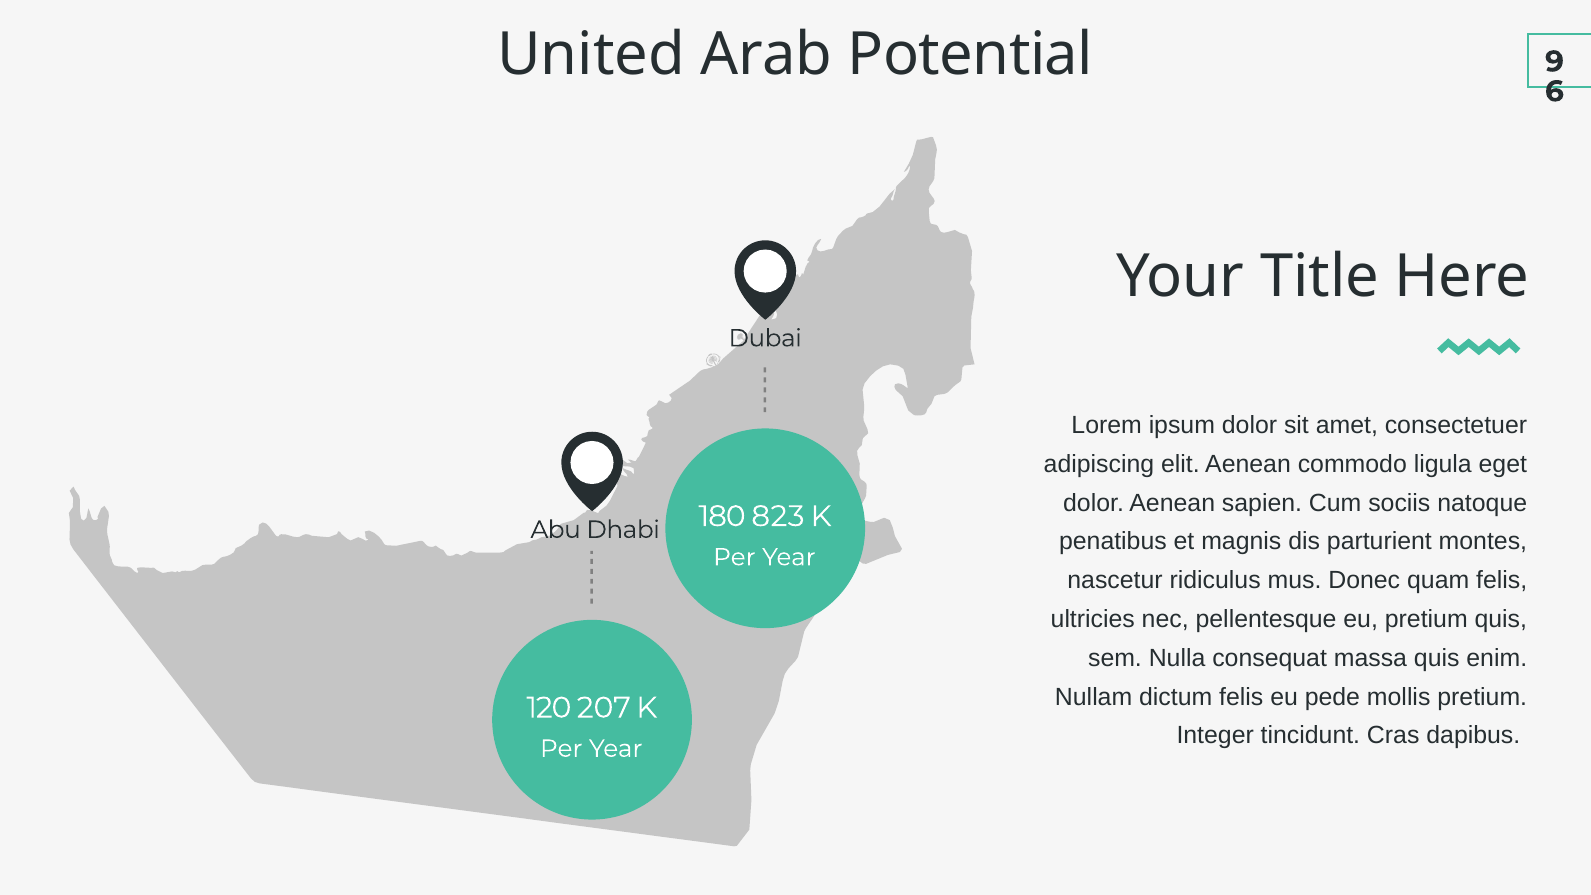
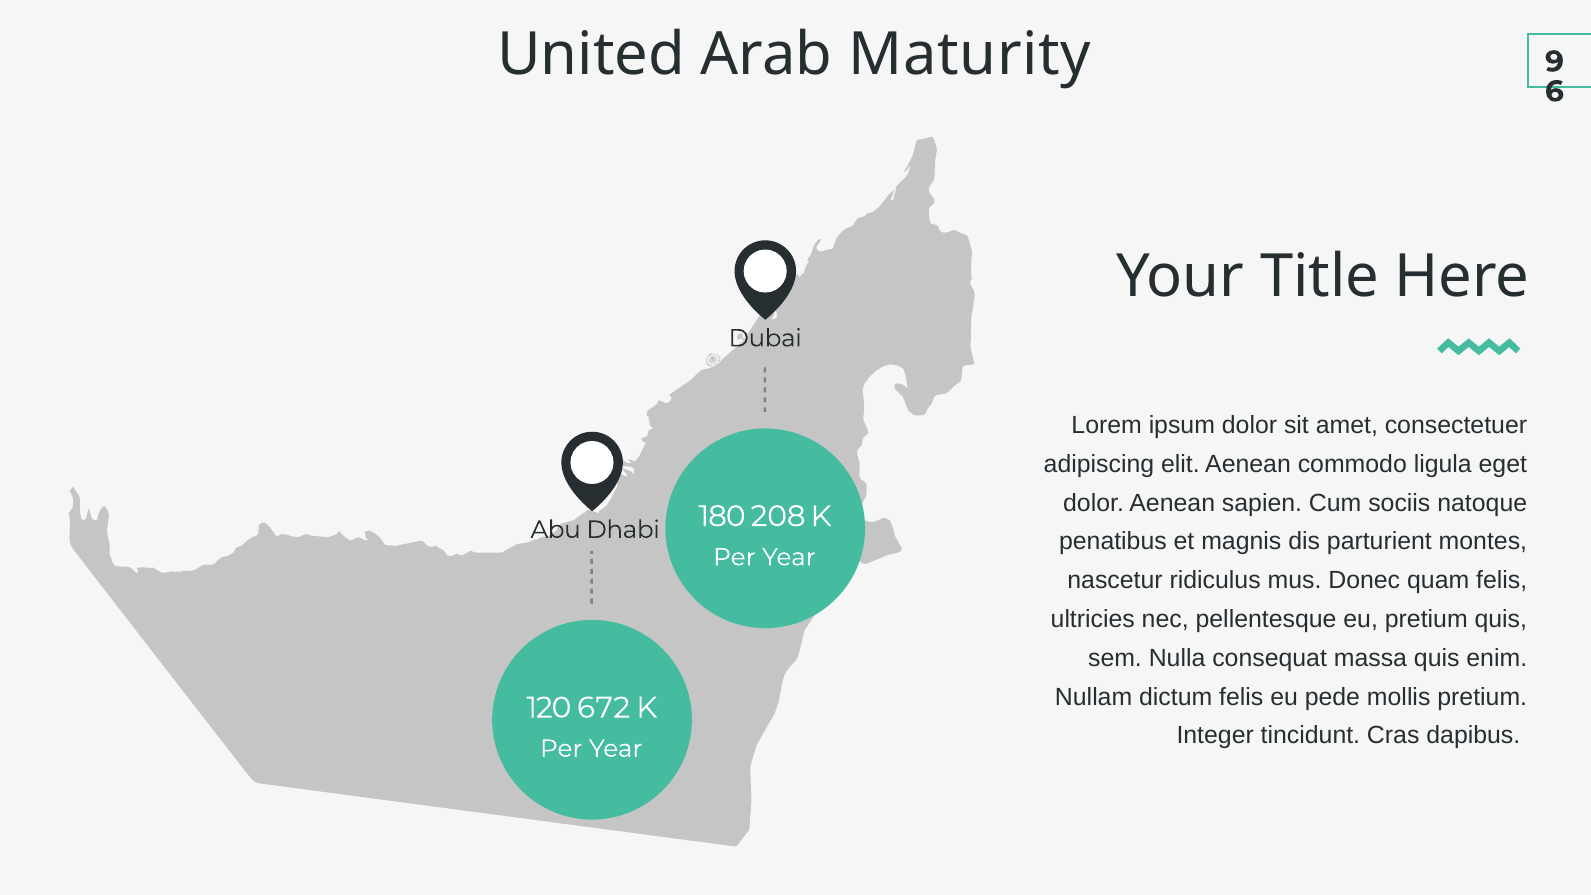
Potential: Potential -> Maturity
823: 823 -> 208
207: 207 -> 672
